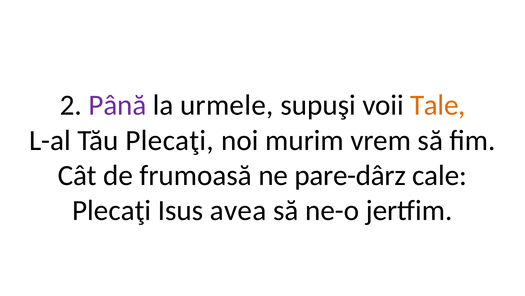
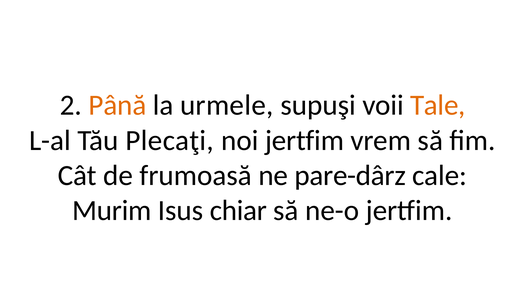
Până colour: purple -> orange
noi murim: murim -> jertfim
Plecaţi at (112, 210): Plecaţi -> Murim
avea: avea -> chiar
